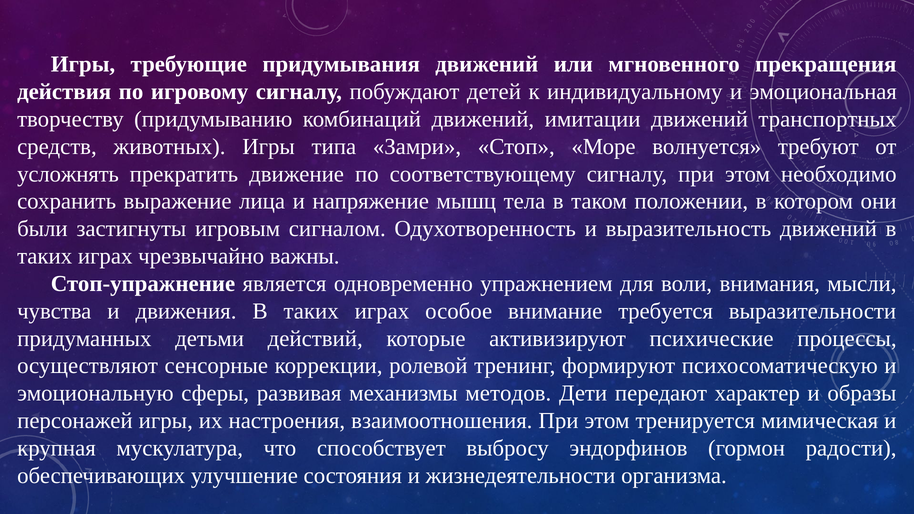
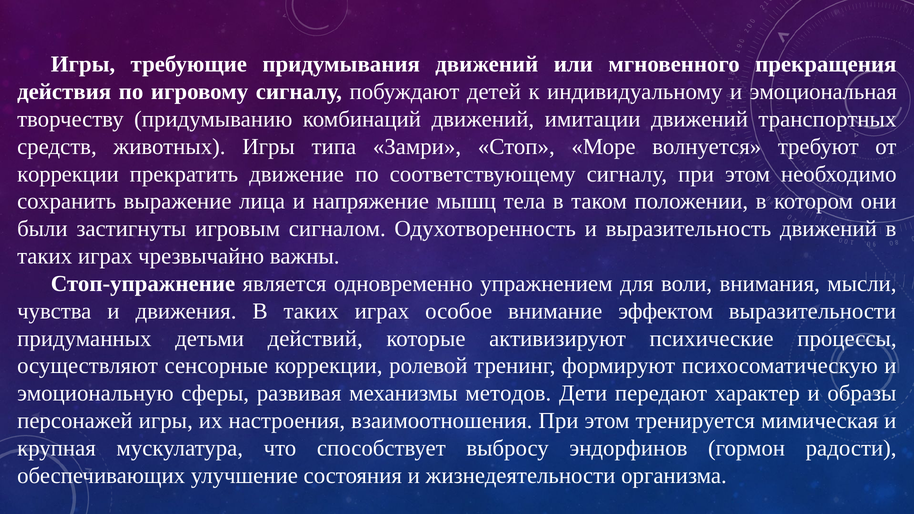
усложнять at (68, 174): усложнять -> коррекции
требуется: требуется -> эффектом
